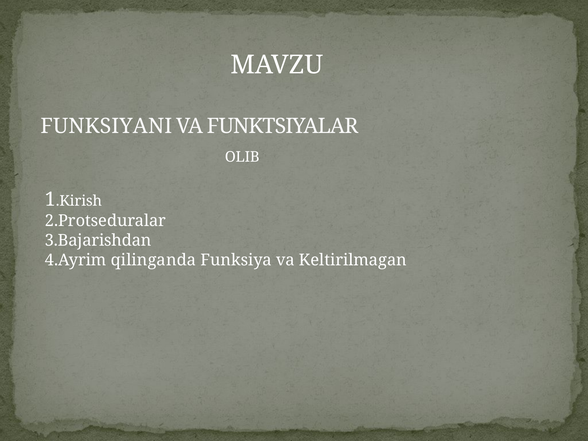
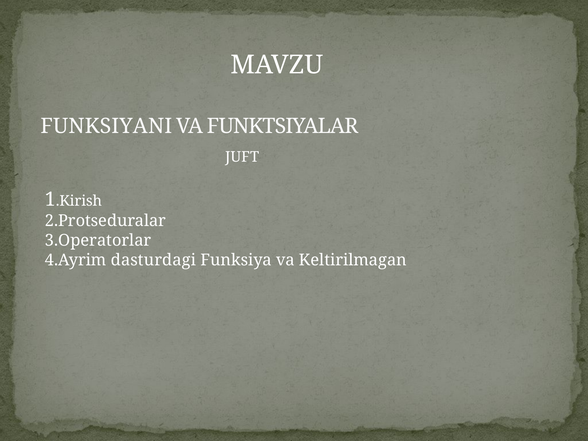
OLIB: OLIB -> JUFT
3.Bajarishdan: 3.Bajarishdan -> 3.Operatorlar
qilinganda: qilinganda -> dasturdagi
